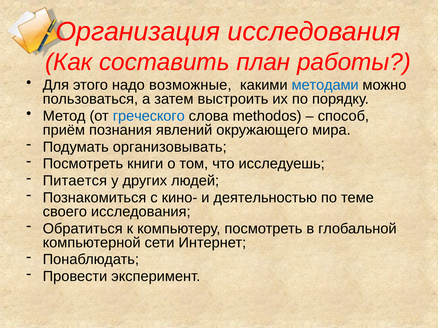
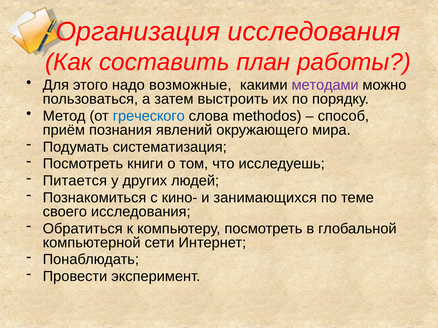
методами colour: blue -> purple
организовывать: организовывать -> систематизация
деятельностью: деятельностью -> занимающихся
